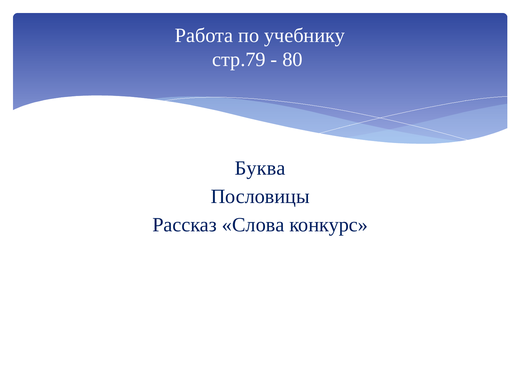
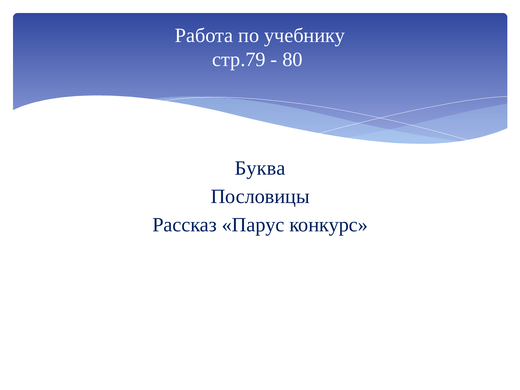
Слова: Слова -> Парус
